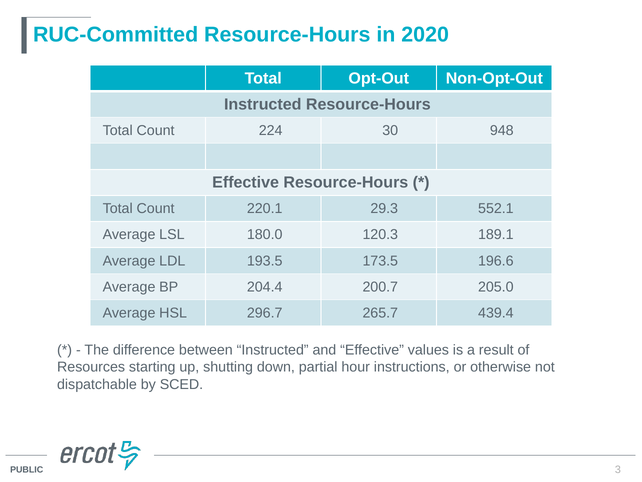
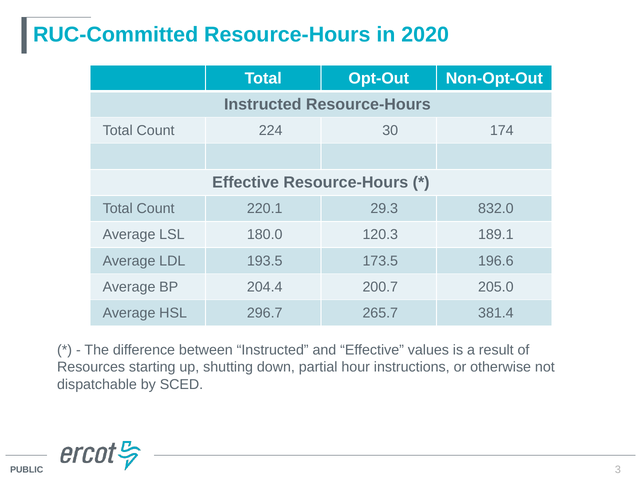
948: 948 -> 174
552.1: 552.1 -> 832.0
439.4: 439.4 -> 381.4
